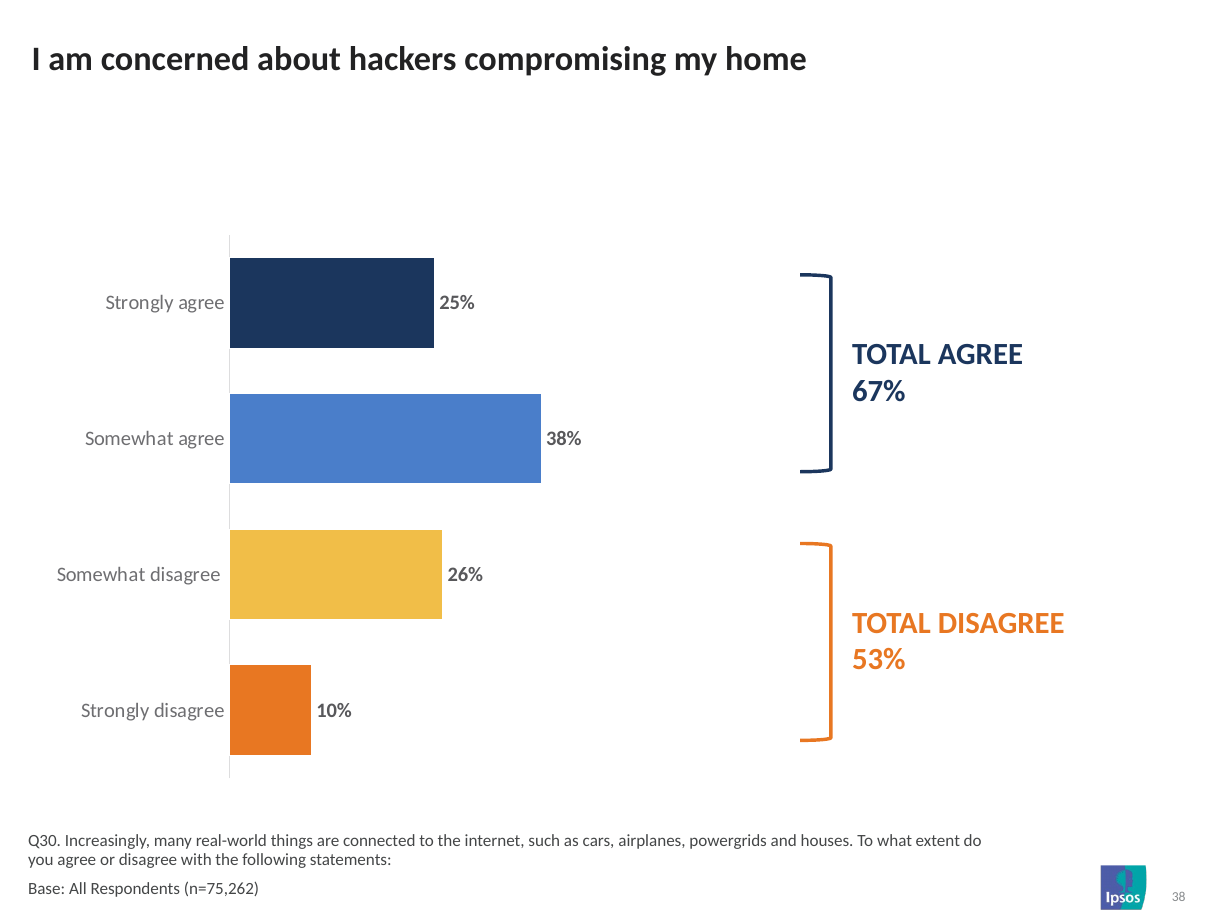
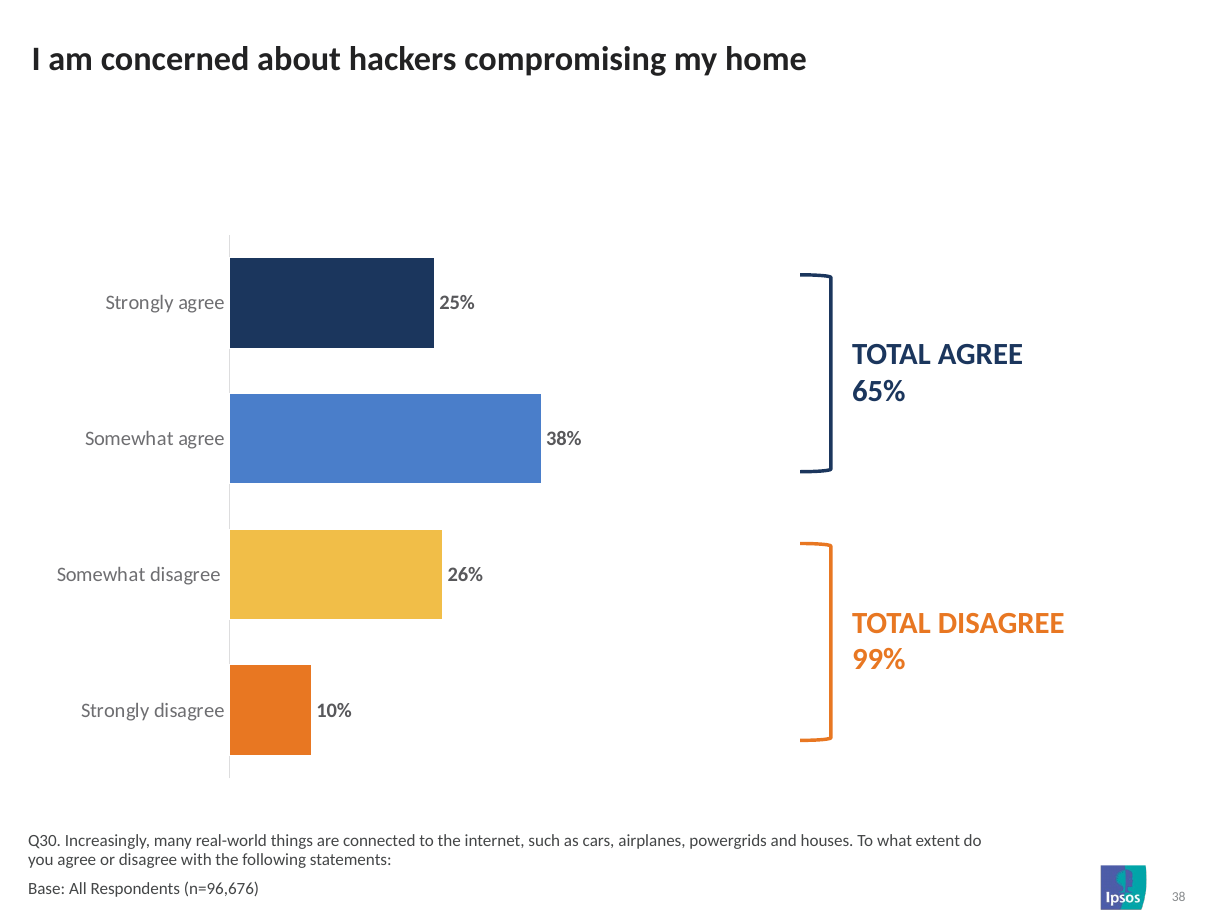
67%: 67% -> 65%
53%: 53% -> 99%
n=75,262: n=75,262 -> n=96,676
